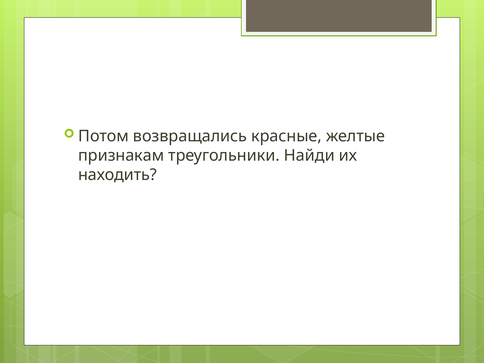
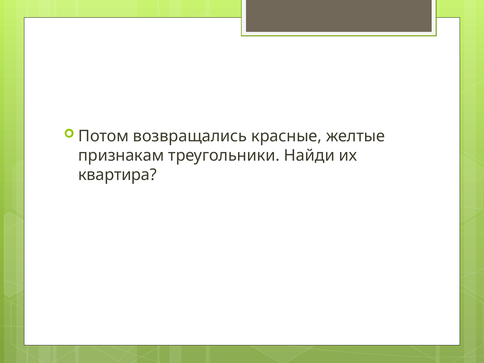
находить: находить -> квартира
